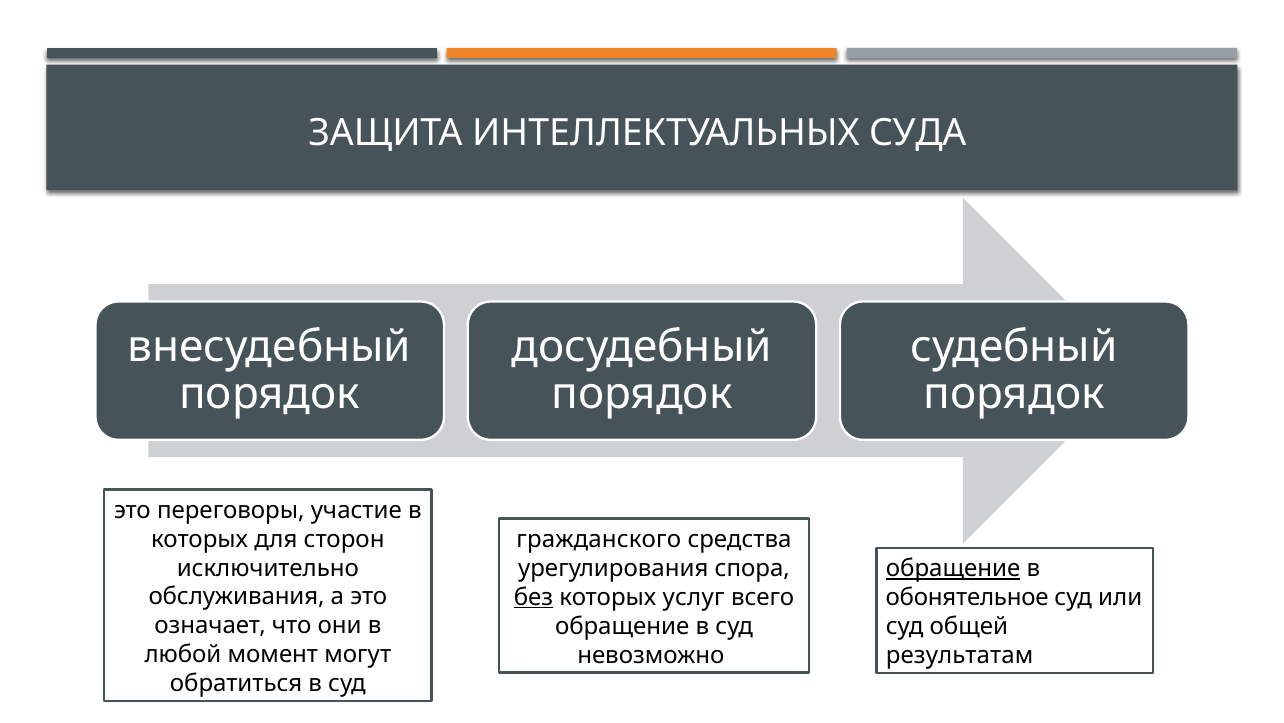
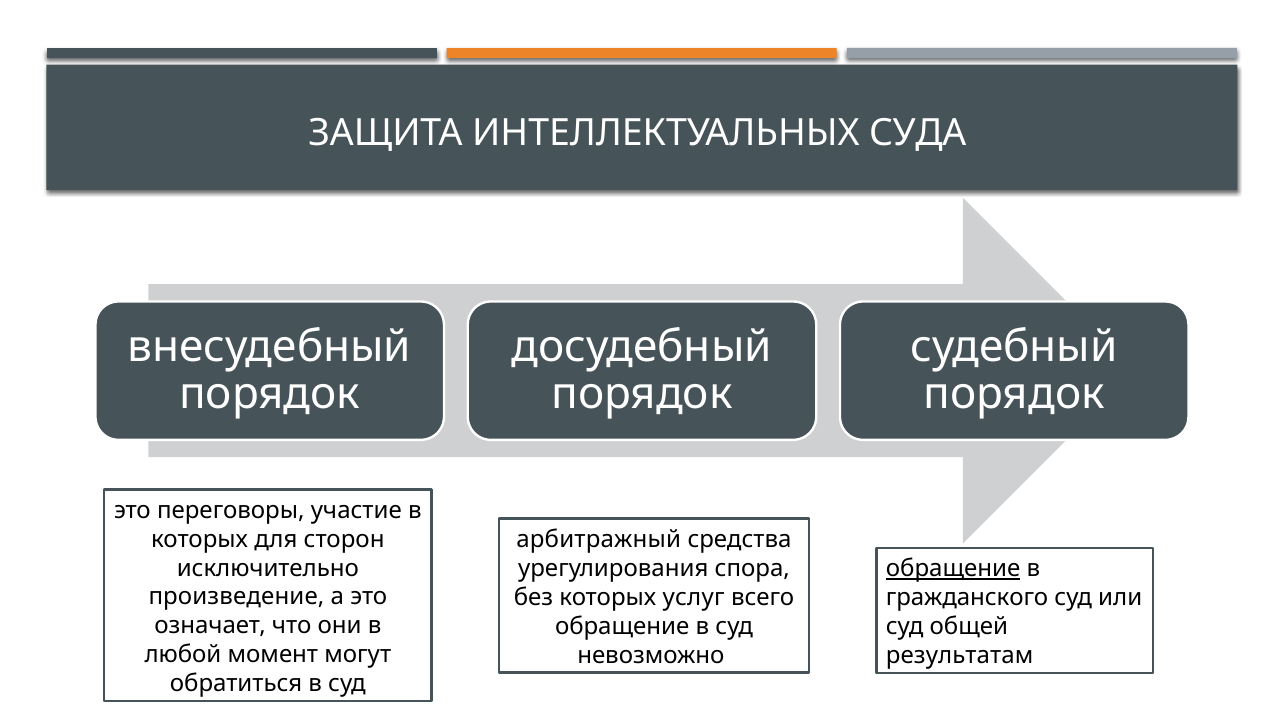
гражданского: гражданского -> арбитражный
обслуживания: обслуживания -> произведение
без underline: present -> none
обонятельное: обонятельное -> гражданского
